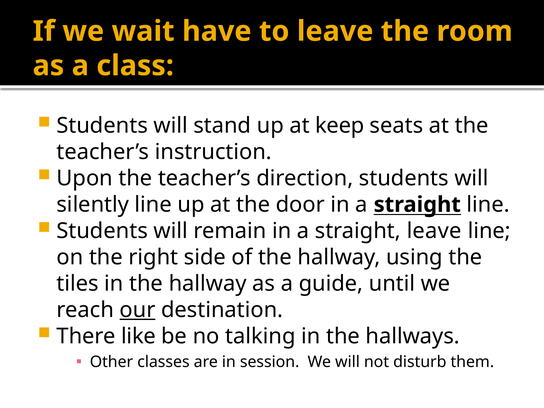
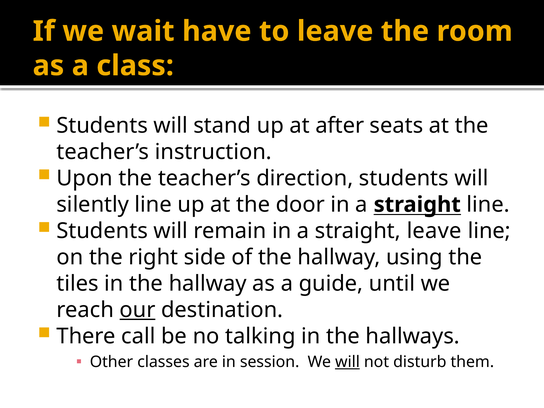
keep: keep -> after
like: like -> call
will at (347, 362) underline: none -> present
